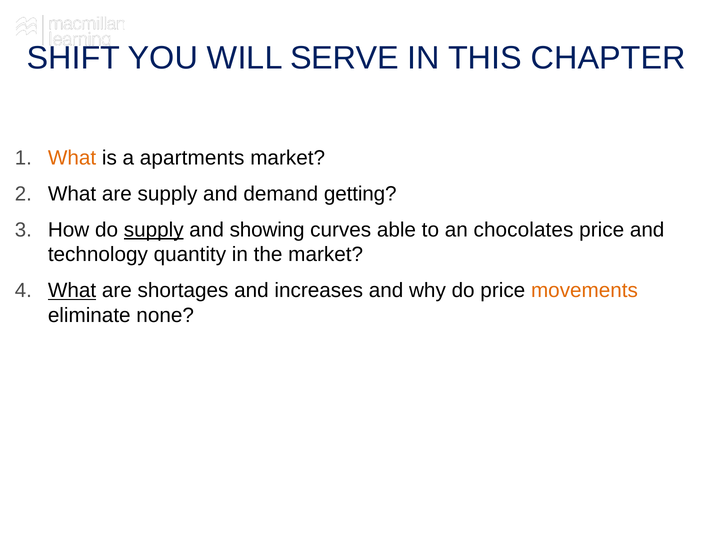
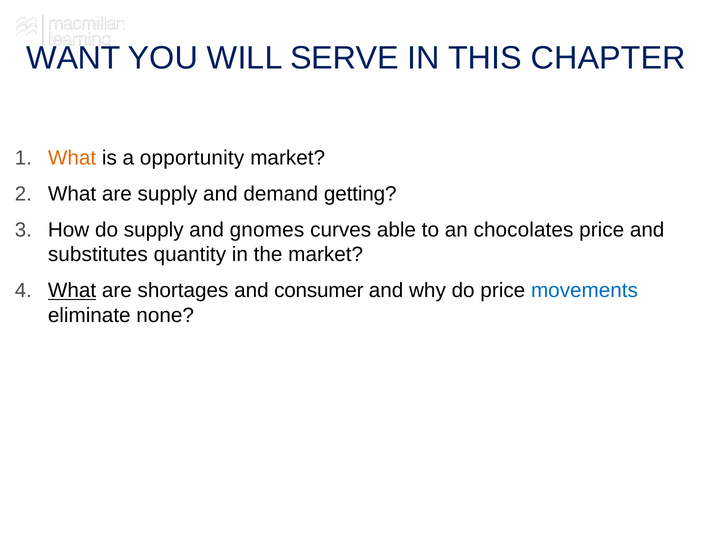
SHIFT: SHIFT -> WANT
apartments: apartments -> opportunity
supply at (154, 230) underline: present -> none
showing: showing -> gnomes
technology: technology -> substitutes
increases: increases -> consumer
movements colour: orange -> blue
